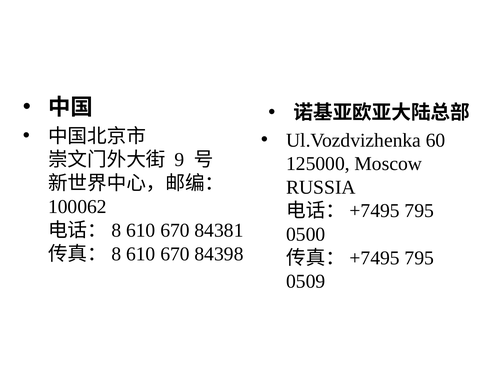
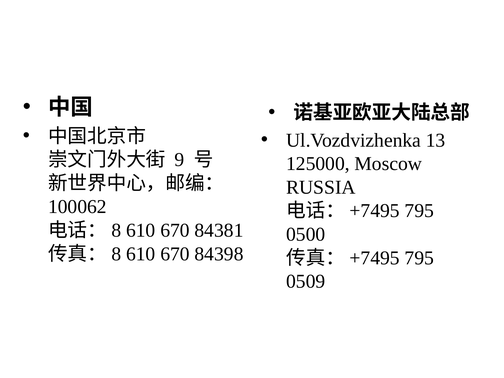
60: 60 -> 13
